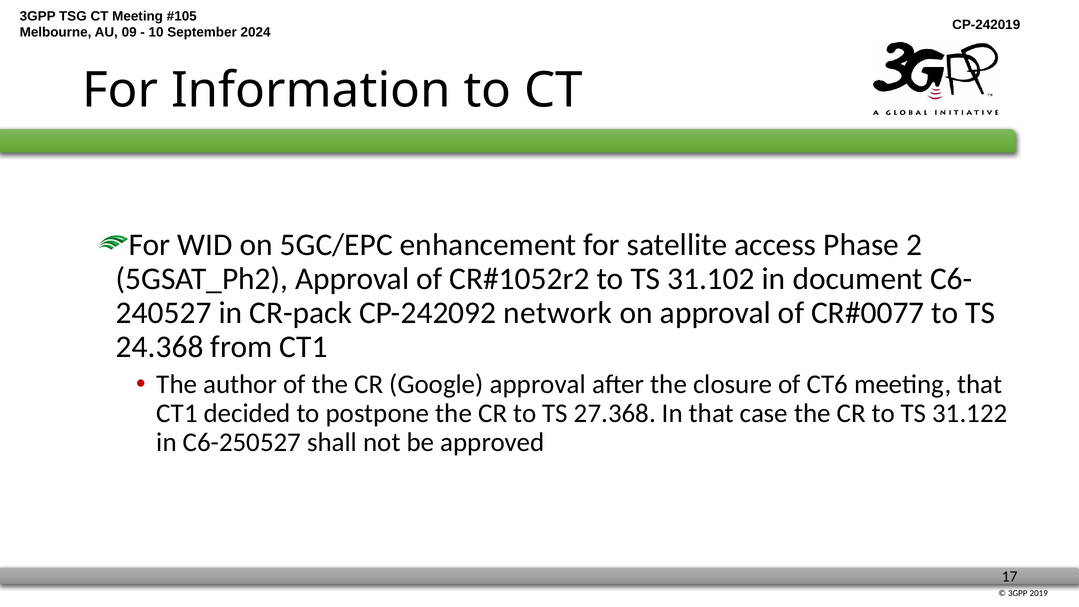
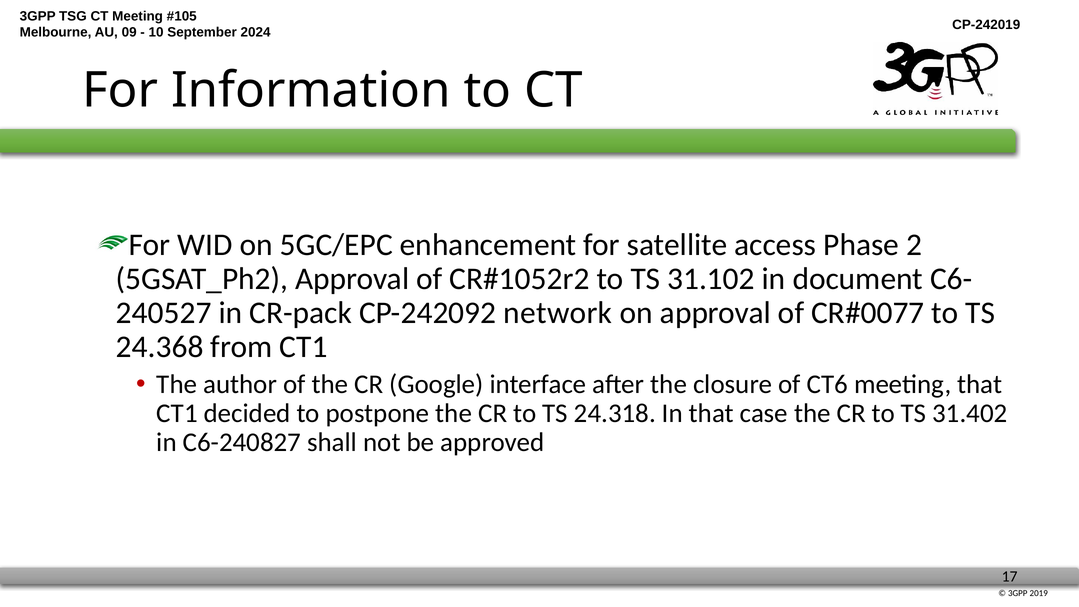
Google approval: approval -> interface
27.368: 27.368 -> 24.318
31.122: 31.122 -> 31.402
C6-250527: C6-250527 -> C6-240827
